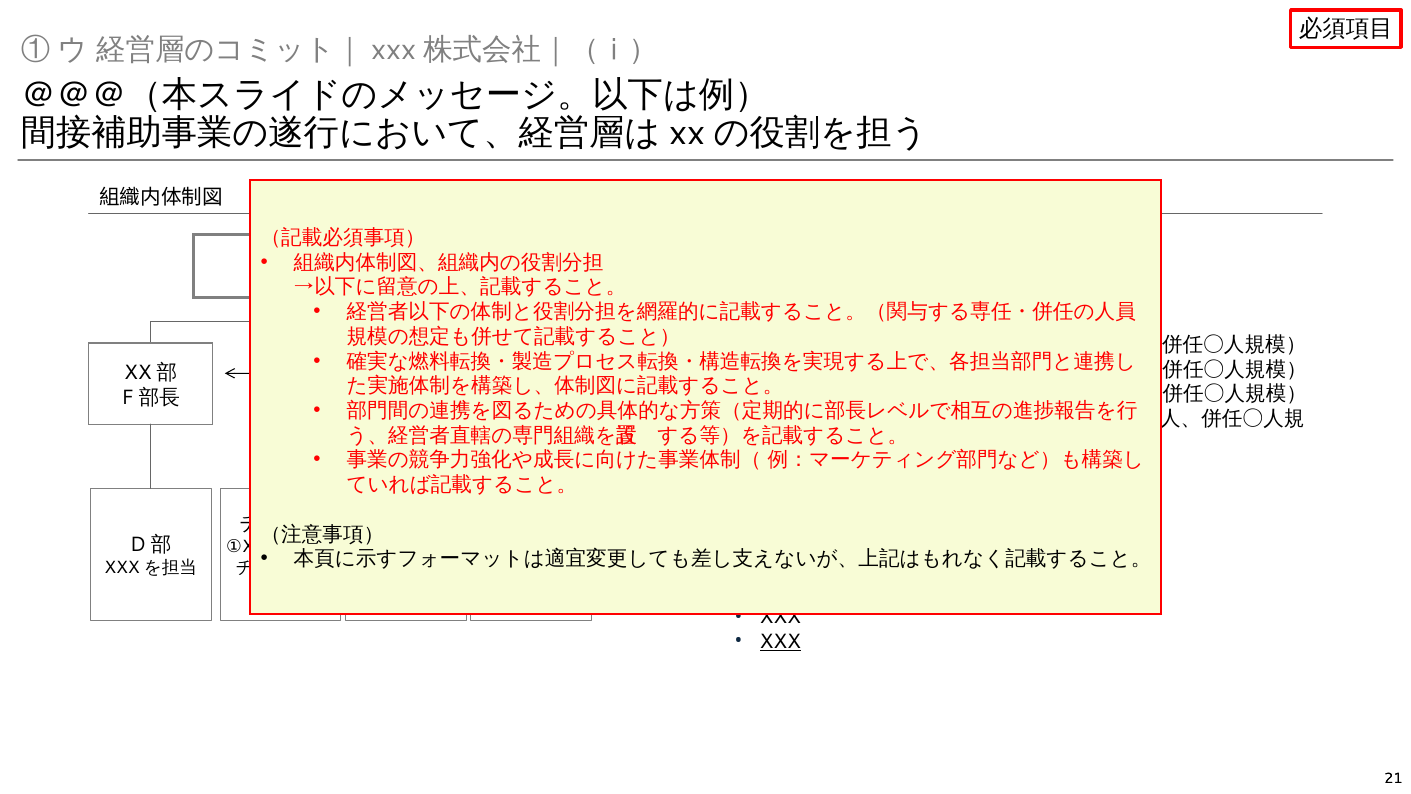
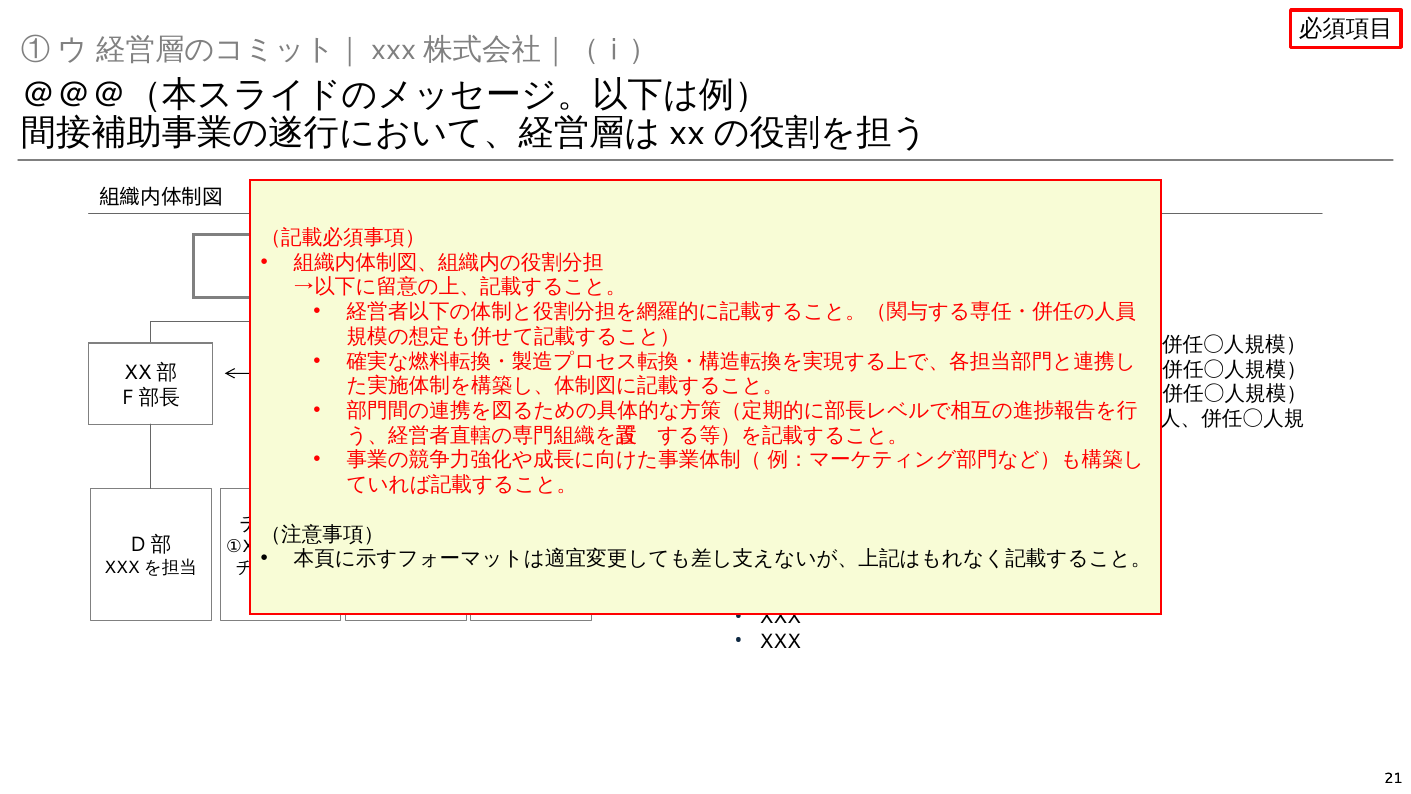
XXX at (780, 641) underline: present -> none
